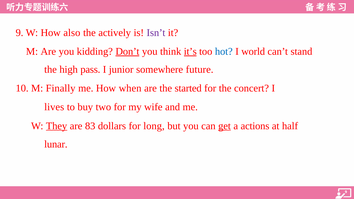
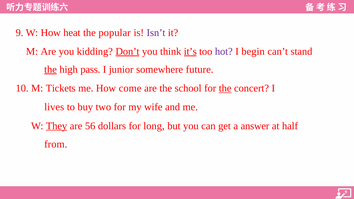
also: also -> heat
actively: actively -> popular
hot colour: blue -> purple
world: world -> begin
the at (51, 70) underline: none -> present
Finally: Finally -> Tickets
when: when -> come
started: started -> school
the at (225, 88) underline: none -> present
83: 83 -> 56
get underline: present -> none
actions: actions -> answer
lunar: lunar -> from
